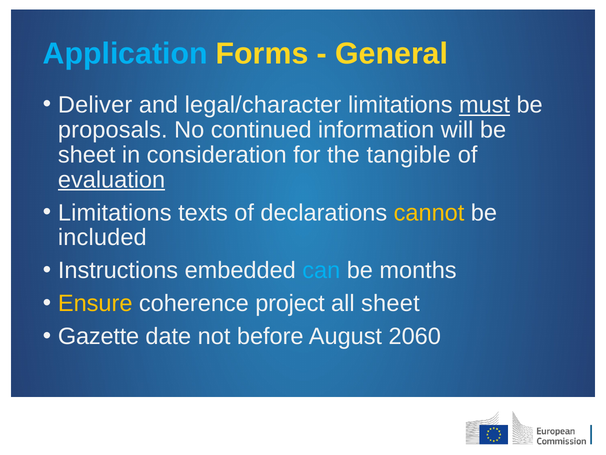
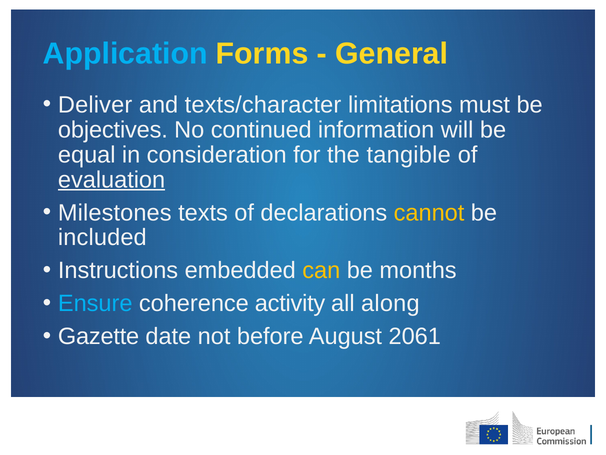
legal/character: legal/character -> texts/character
must underline: present -> none
proposals: proposals -> objectives
sheet at (87, 155): sheet -> equal
Limitations at (115, 212): Limitations -> Milestones
can colour: light blue -> yellow
Ensure colour: yellow -> light blue
project: project -> activity
all sheet: sheet -> along
2060: 2060 -> 2061
